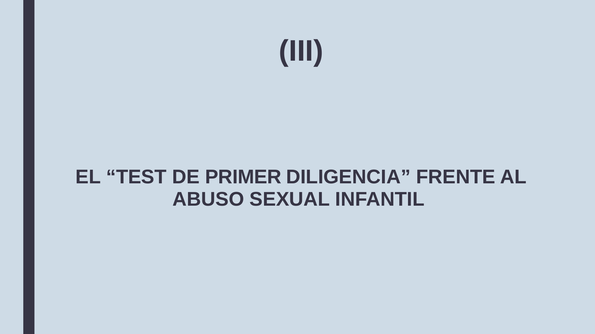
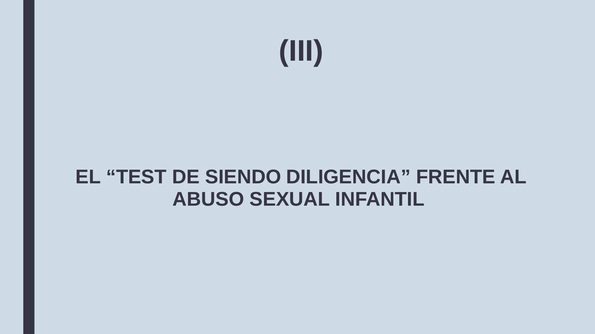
PRIMER: PRIMER -> SIENDO
